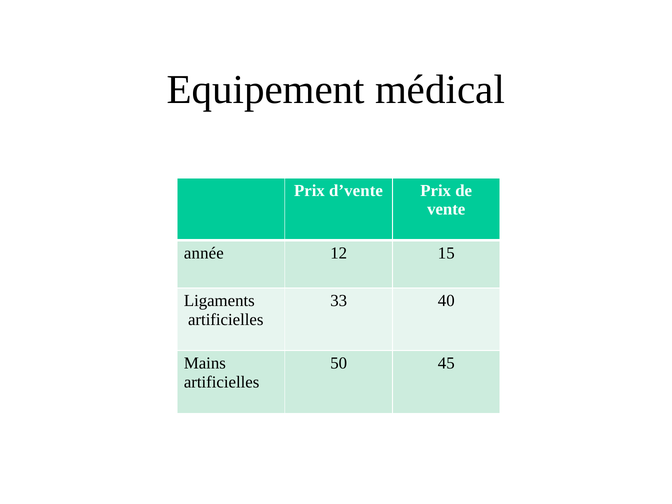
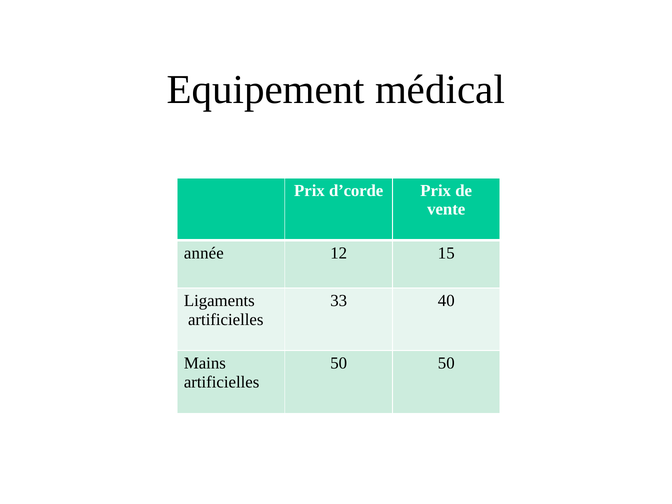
d’vente: d’vente -> d’corde
50 45: 45 -> 50
